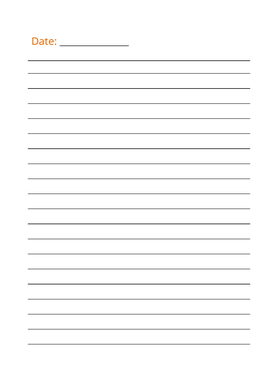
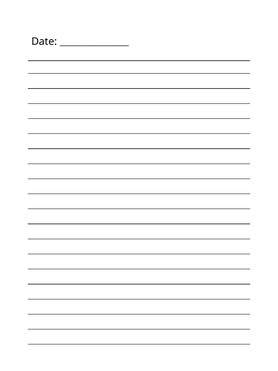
Date colour: orange -> black
